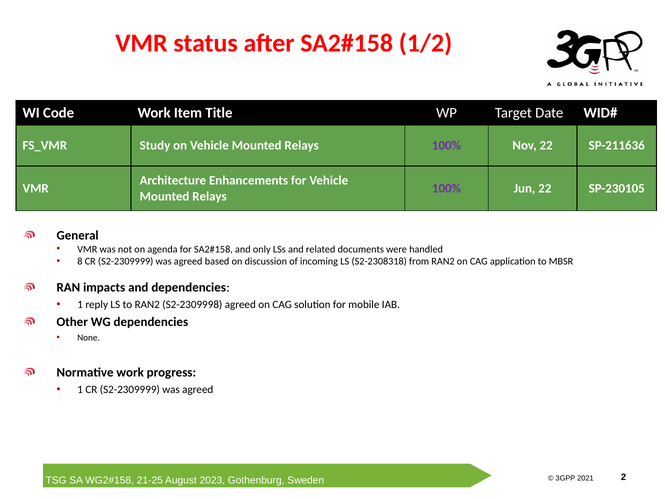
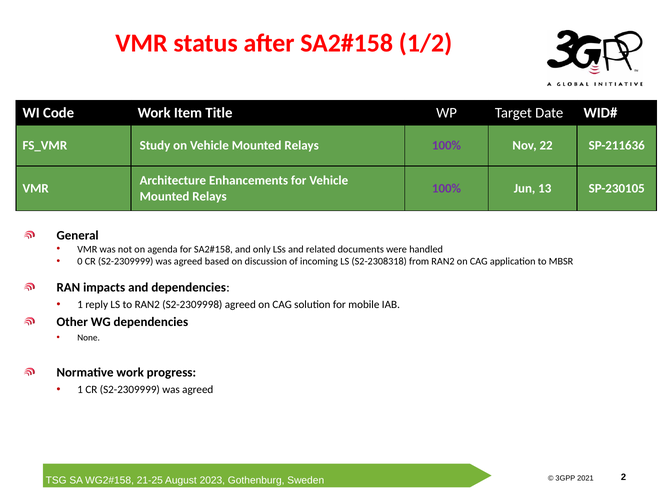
Jun 22: 22 -> 13
8: 8 -> 0
